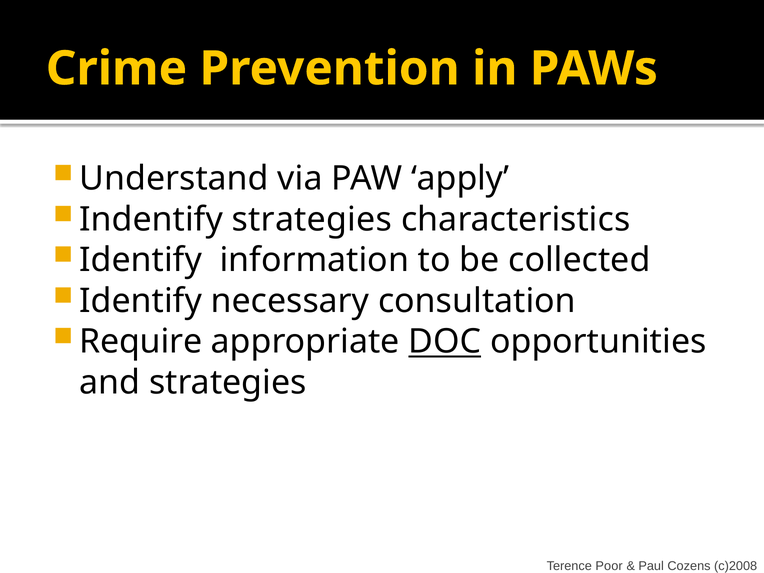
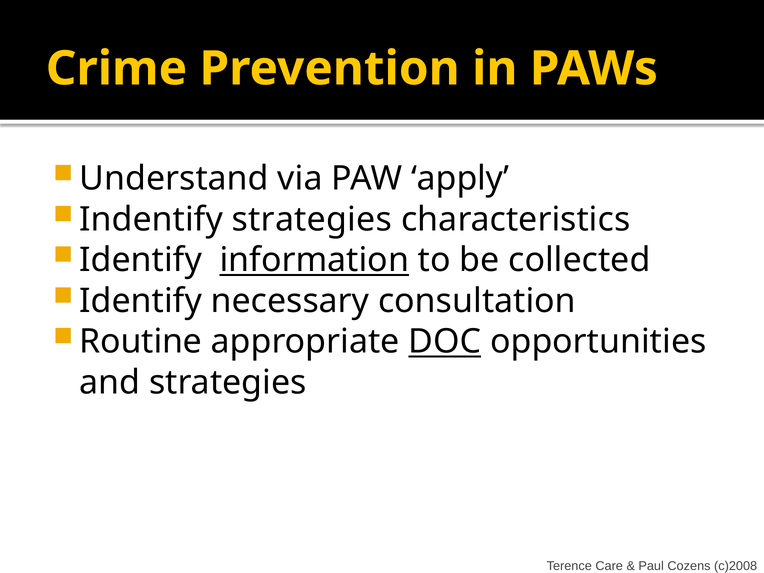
information underline: none -> present
Require: Require -> Routine
Poor: Poor -> Care
